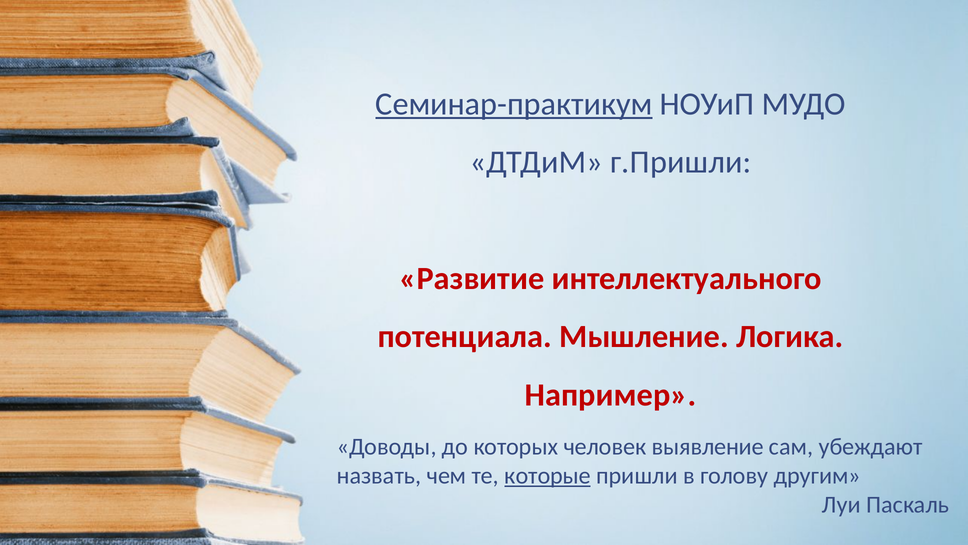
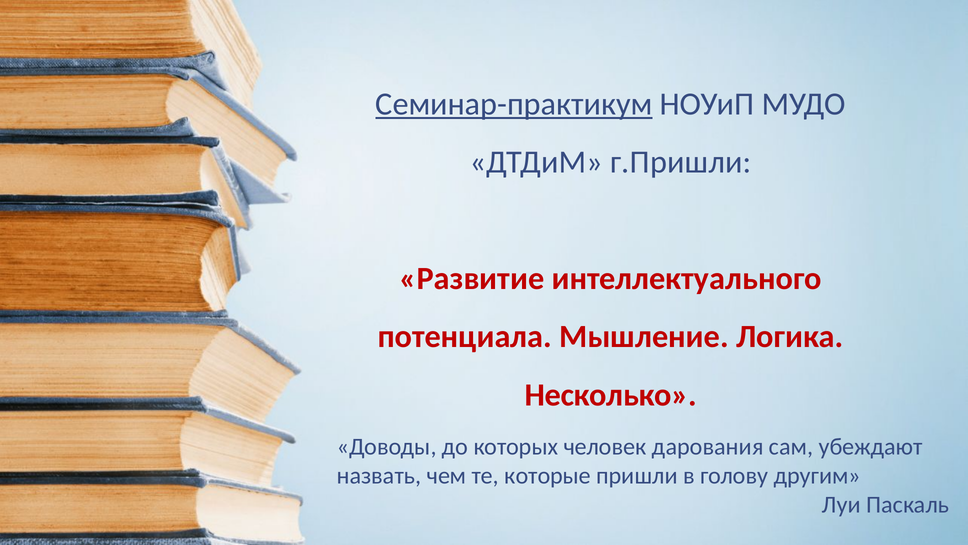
Например: Например -> Несколько
выявление: выявление -> дарования
которые underline: present -> none
